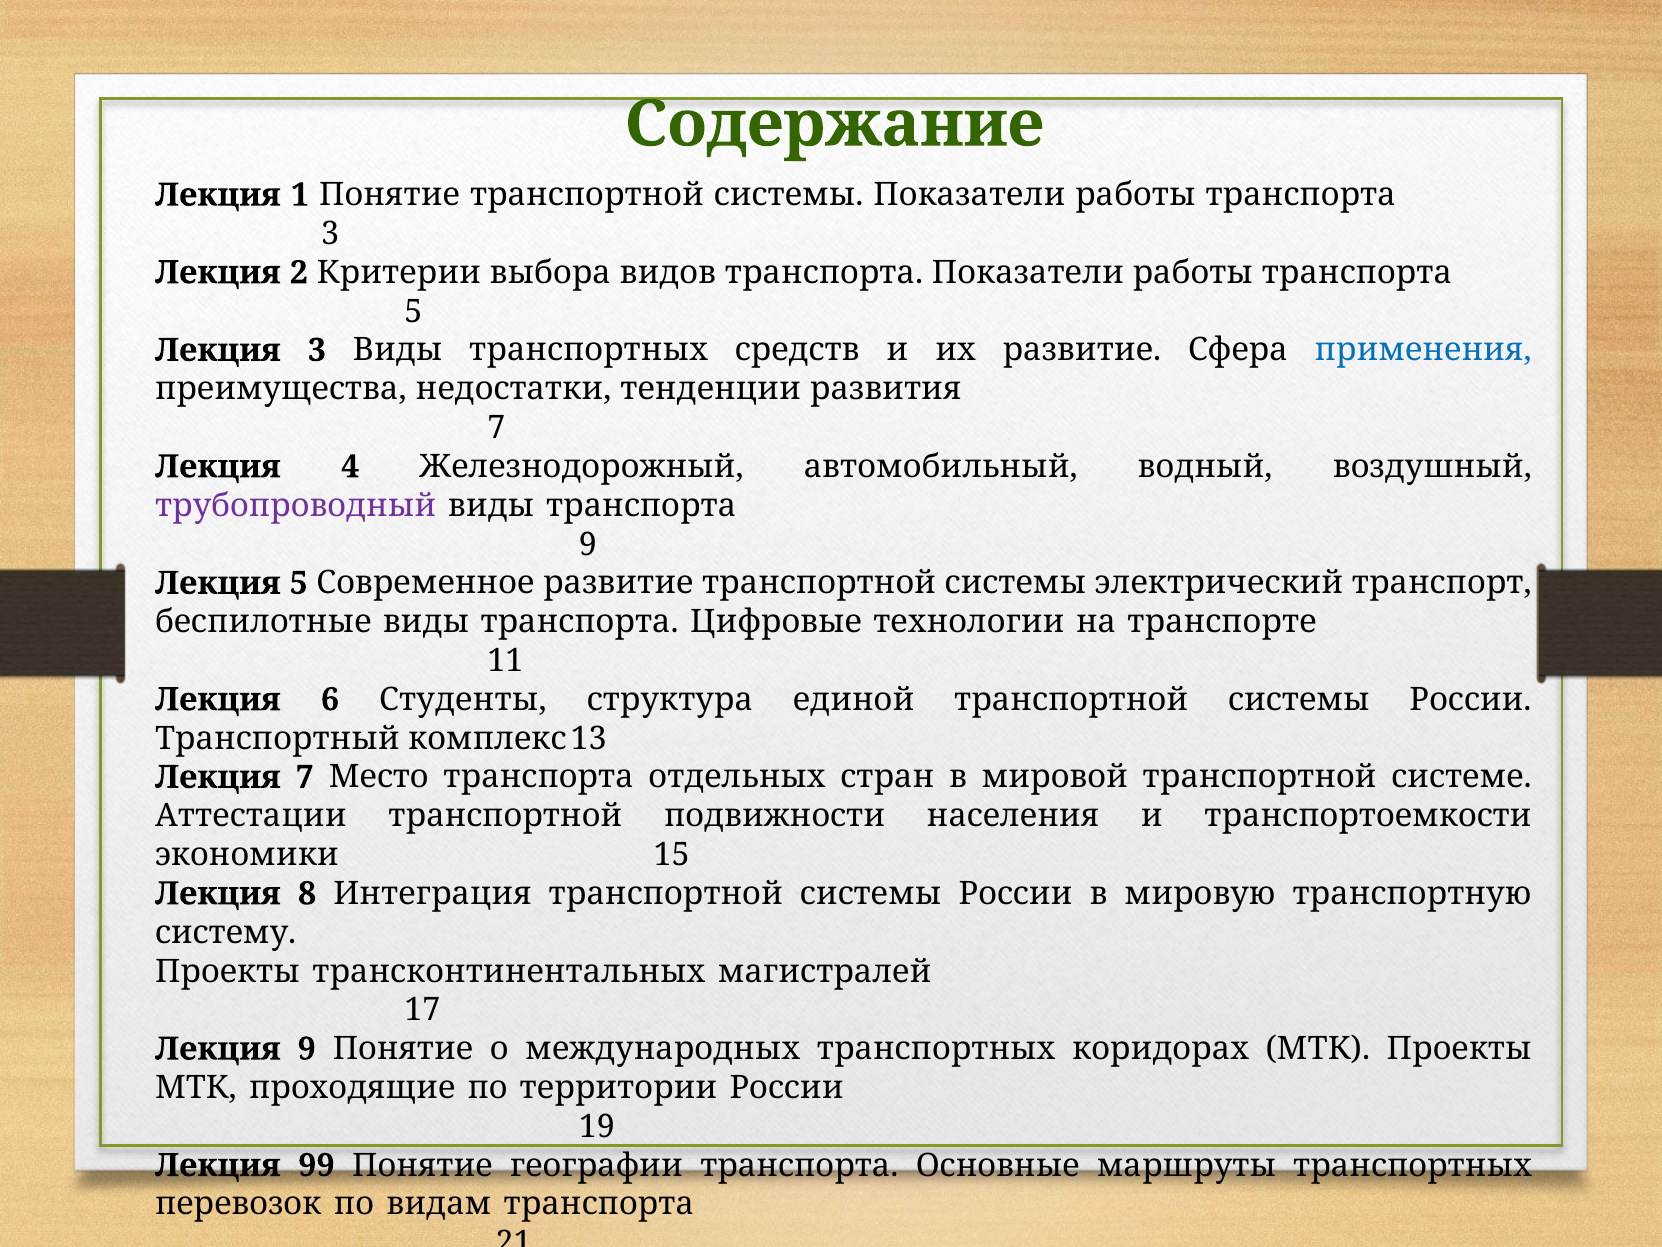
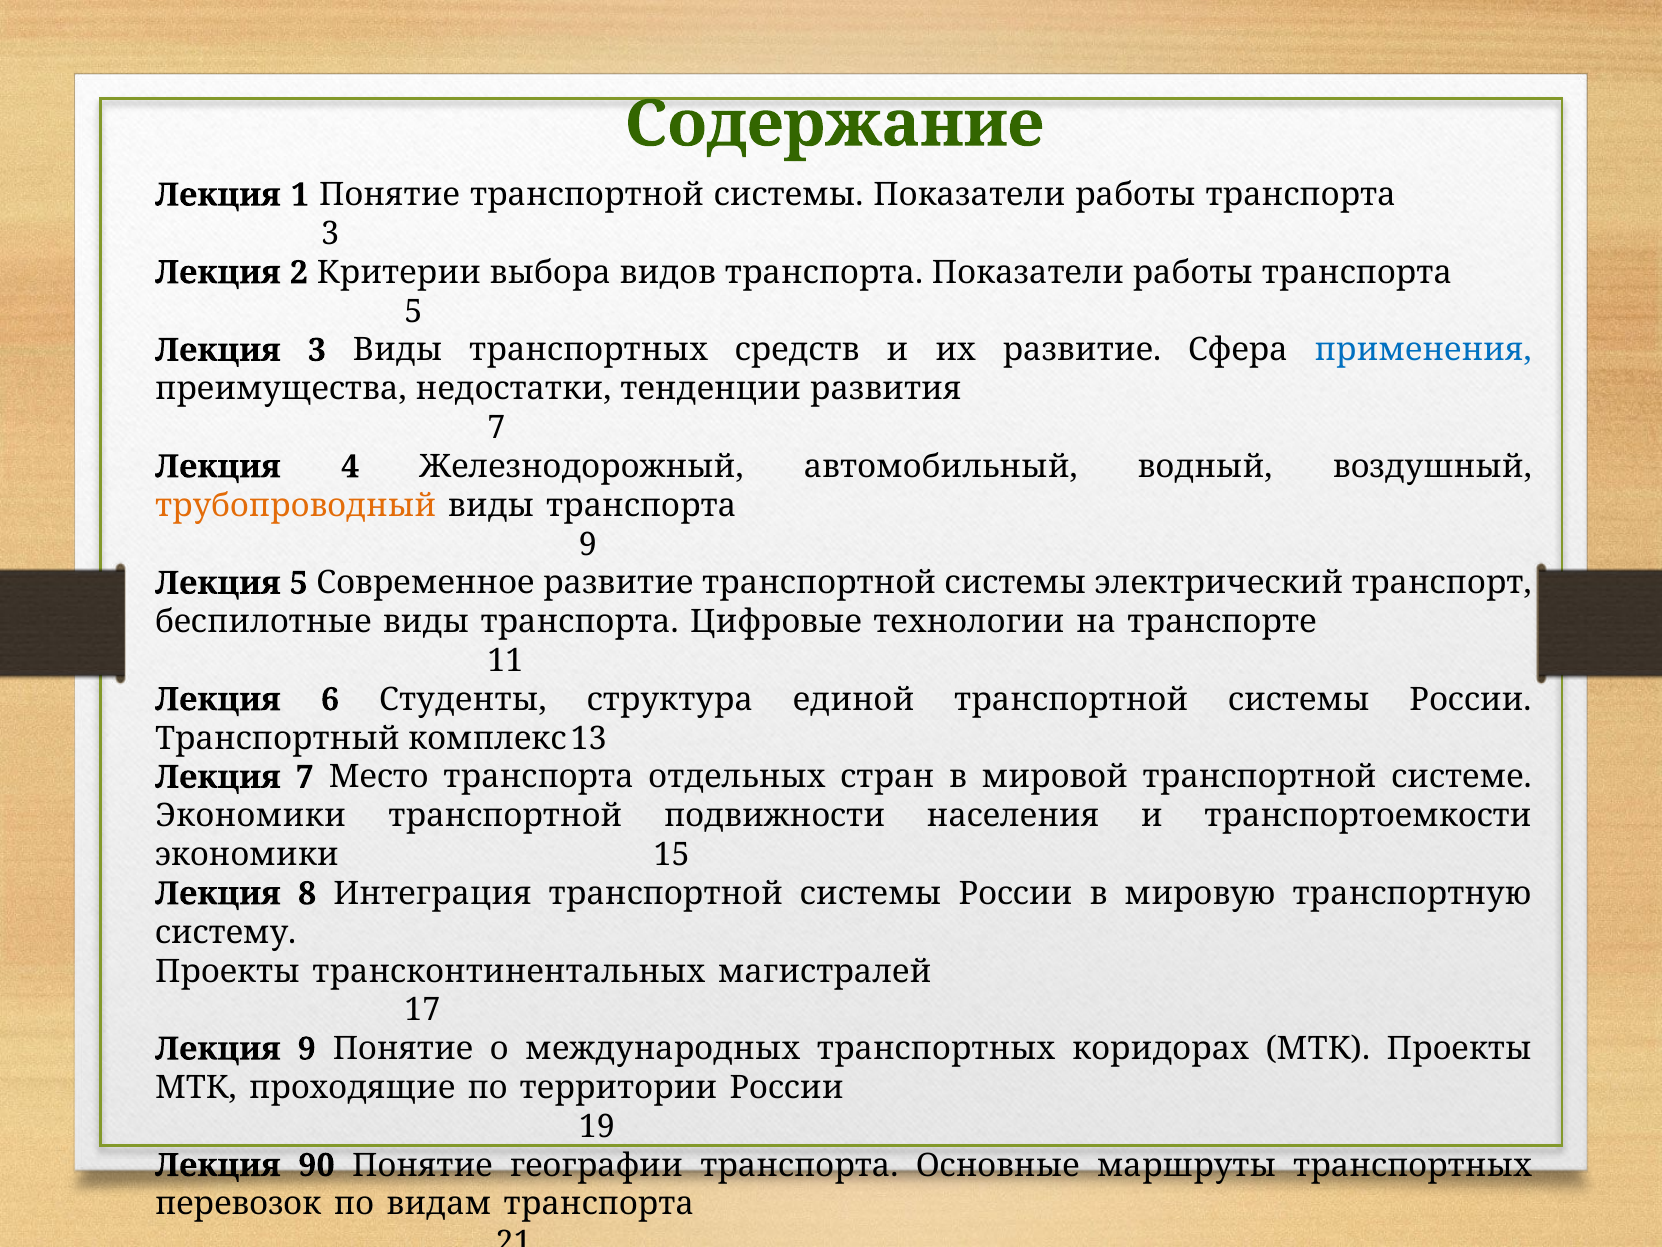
трубопроводный colour: purple -> orange
Аттестации at (251, 816): Аттестации -> Экономики
99: 99 -> 90
